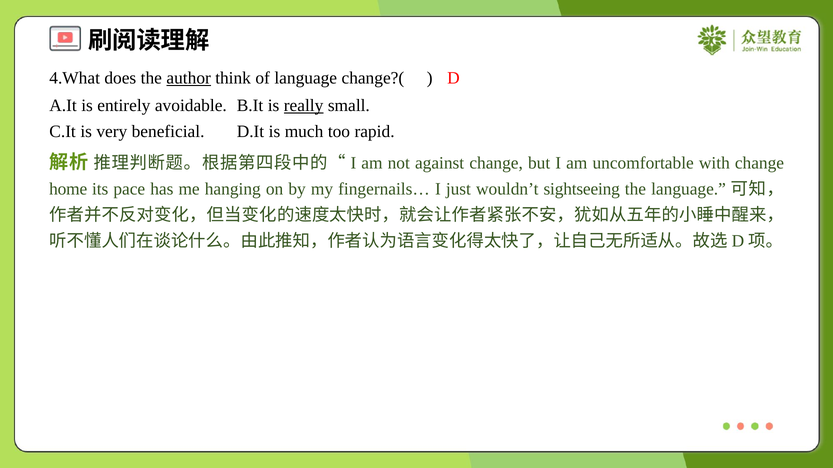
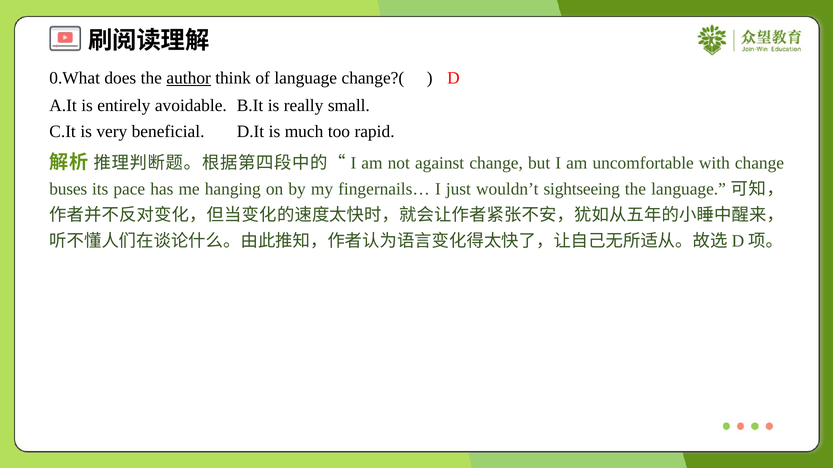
4.What: 4.What -> 0.What
really underline: present -> none
home: home -> buses
